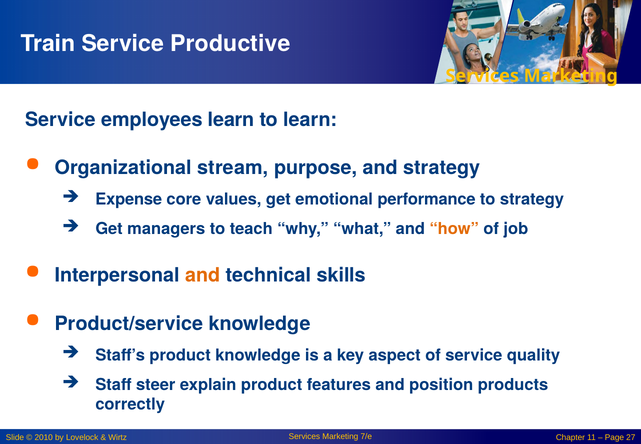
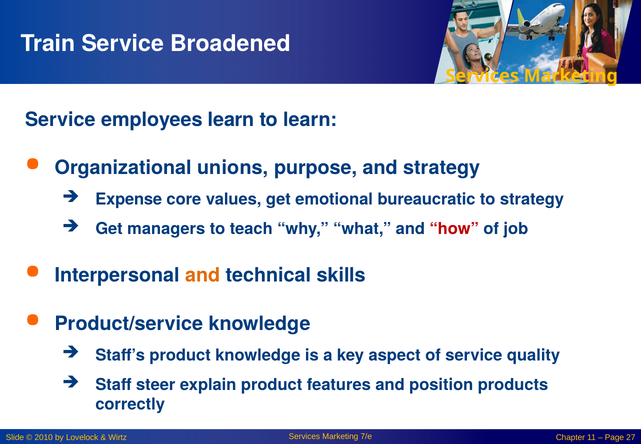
Productive: Productive -> Broadened
stream: stream -> unions
performance: performance -> bureaucratic
how colour: orange -> red
